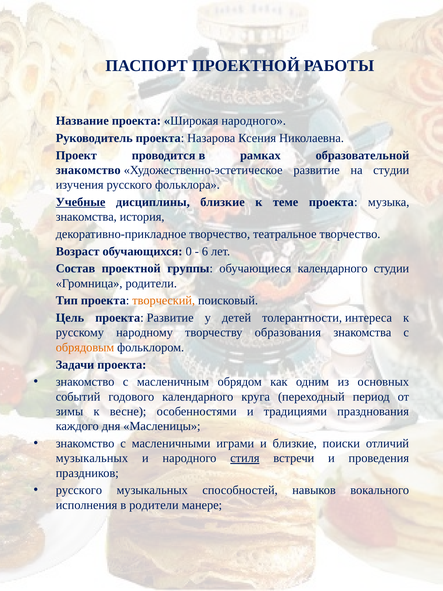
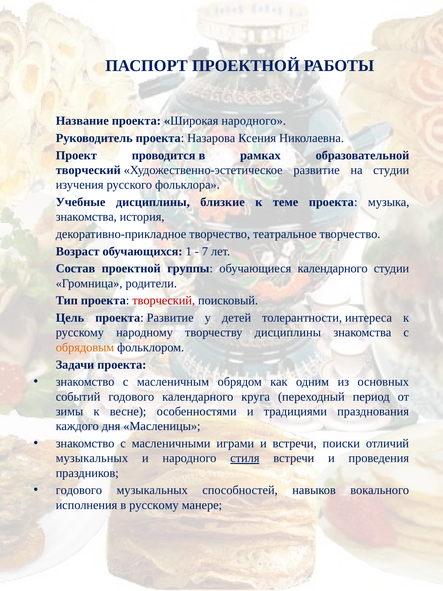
знакомство at (88, 170): знакомство -> творческий
Учебные underline: present -> none
0: 0 -> 1
6: 6 -> 7
творческий at (164, 300) colour: orange -> red
творчеству образования: образования -> дисциплины
и близкие: близкие -> встречи
русского at (79, 490): русского -> годового
в родители: родители -> русскому
